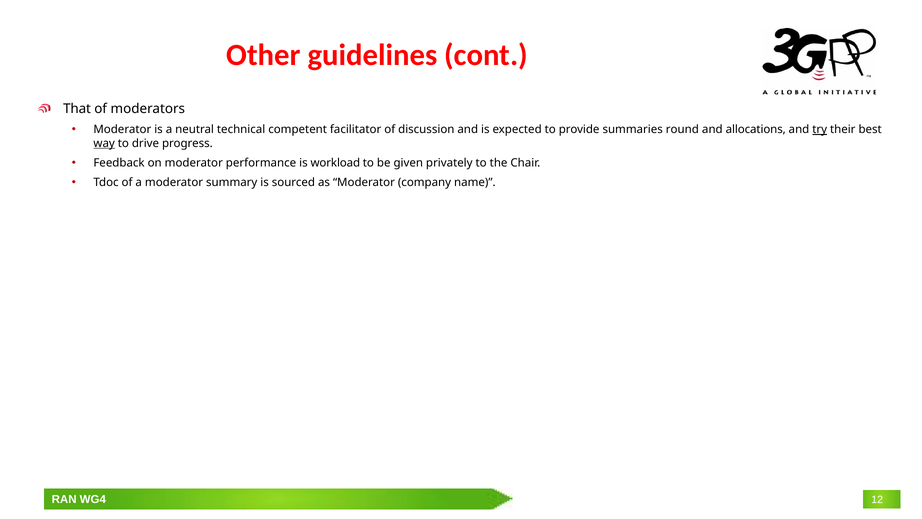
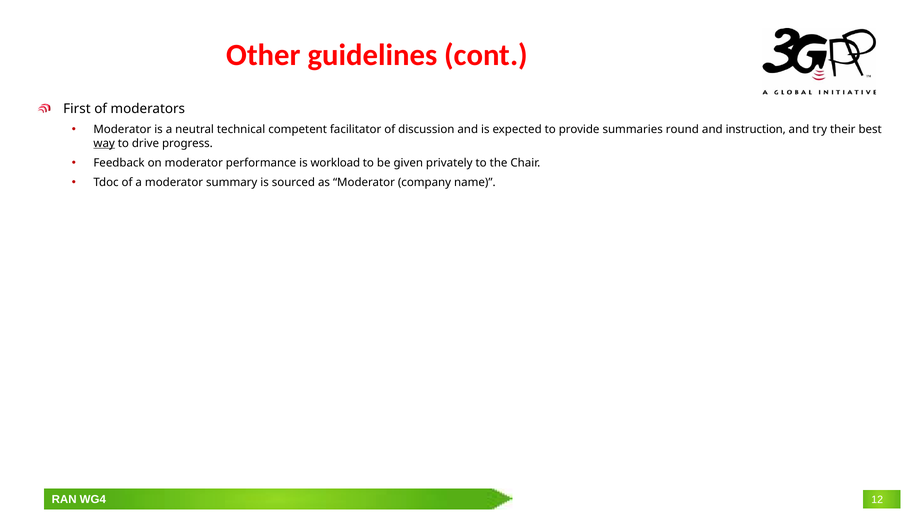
That: That -> First
allocations: allocations -> instruction
try underline: present -> none
